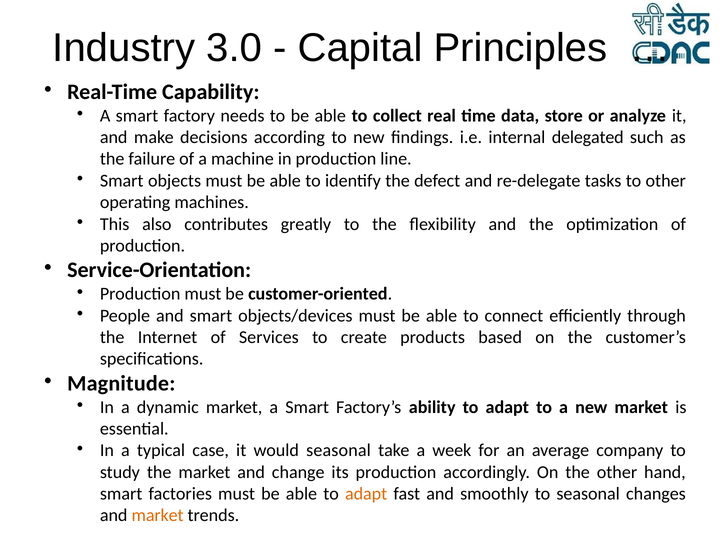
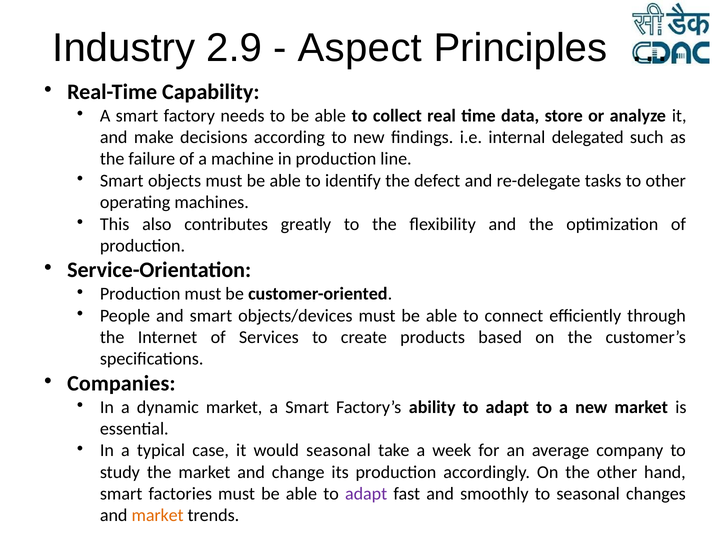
3.0: 3.0 -> 2.9
Capital: Capital -> Aspect
Magnitude: Magnitude -> Companies
adapt at (366, 494) colour: orange -> purple
